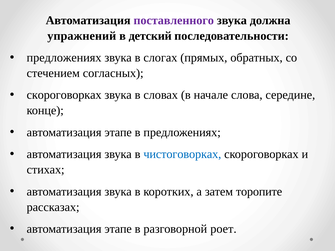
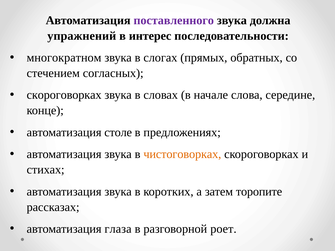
детский: детский -> интерес
предложениях at (64, 58): предложениях -> многократном
этапе at (118, 132): этапе -> столе
чистоговорках colour: blue -> orange
этапе at (118, 229): этапе -> глаза
